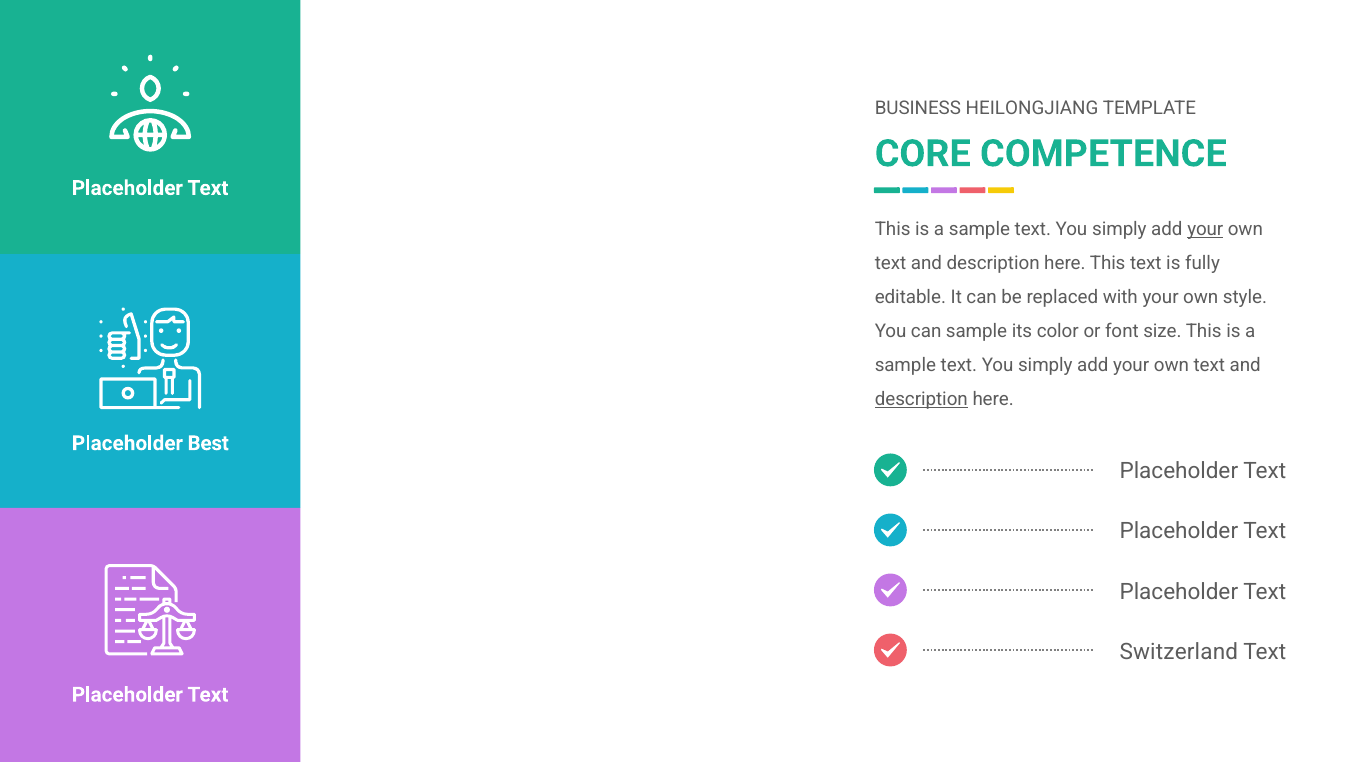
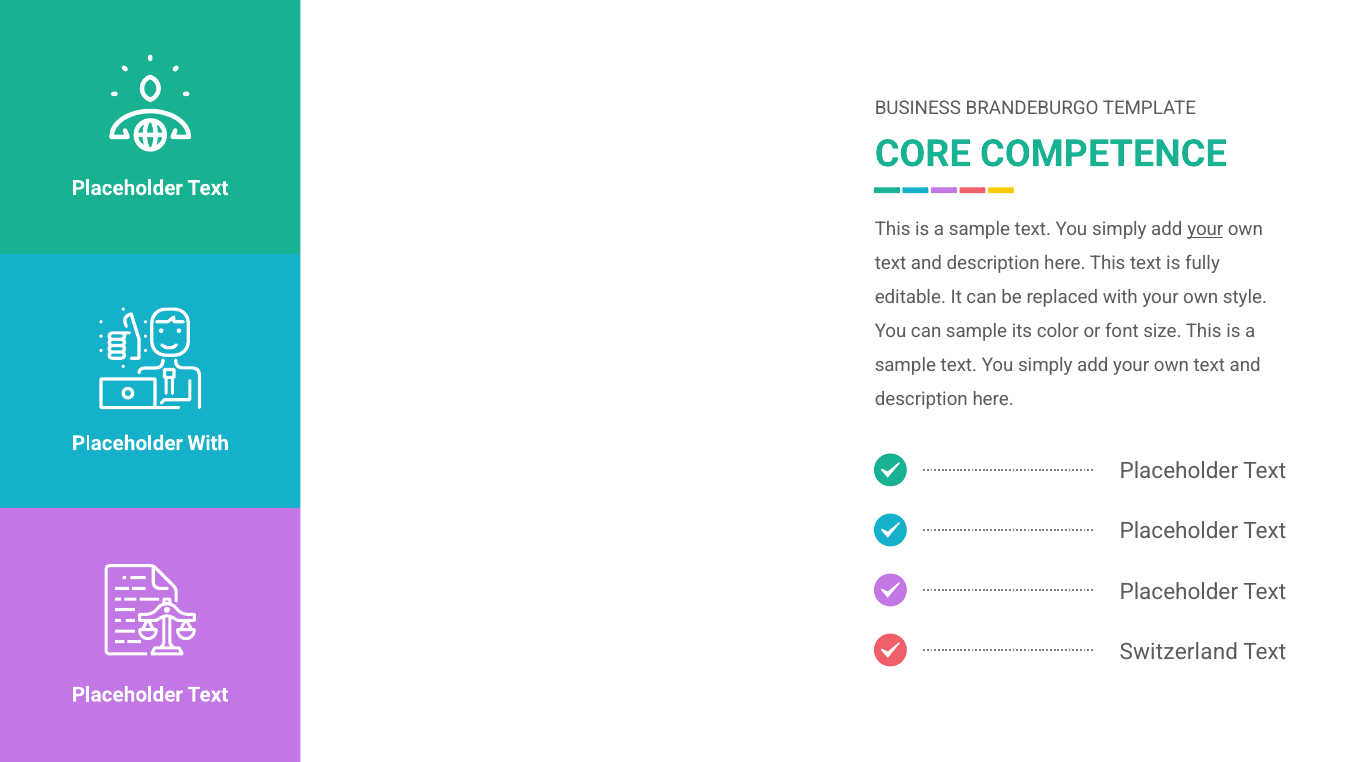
HEILONGJIANG: HEILONGJIANG -> BRANDEBURGO
description at (921, 399) underline: present -> none
Placeholder Best: Best -> With
